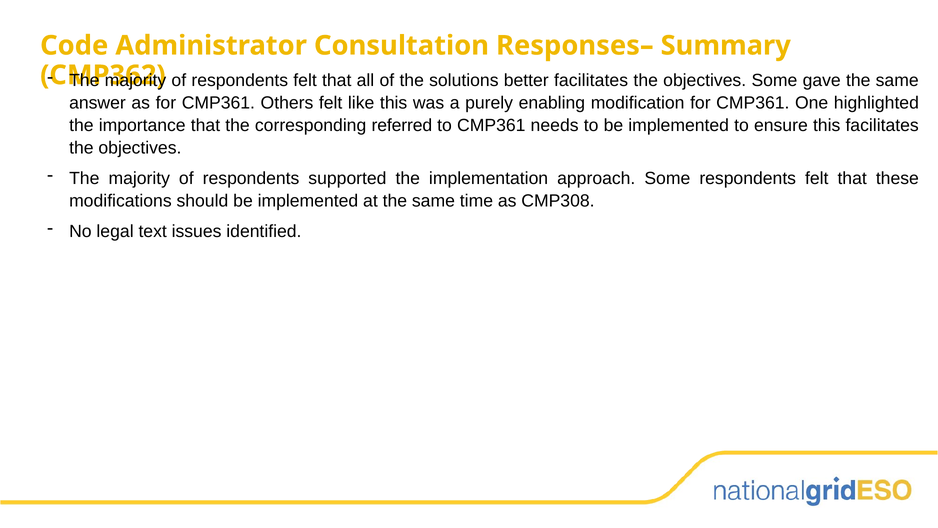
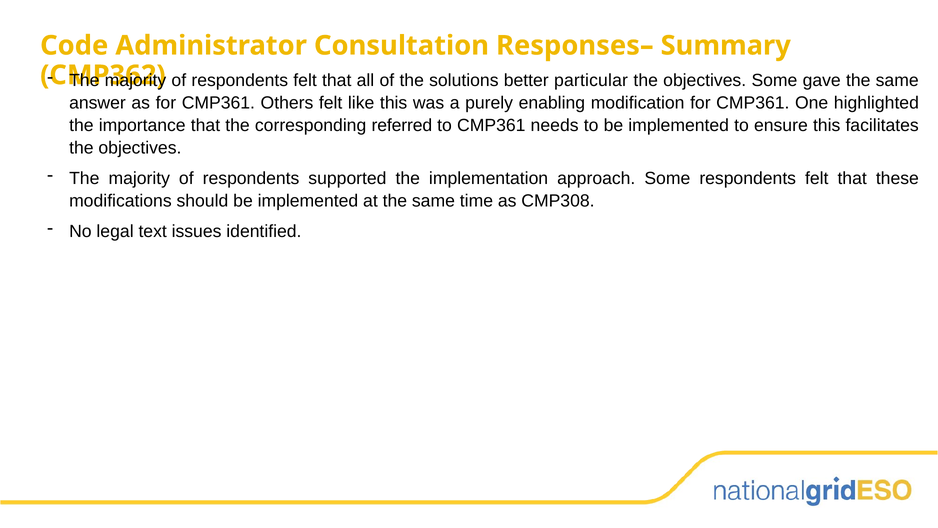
better facilitates: facilitates -> particular
